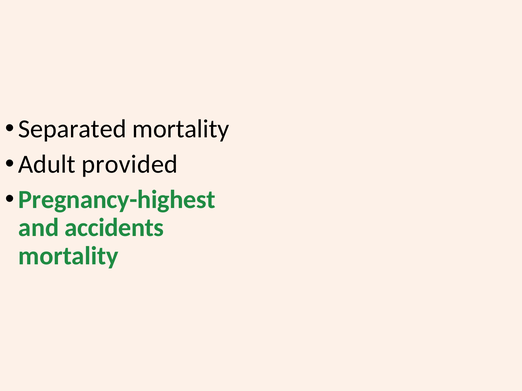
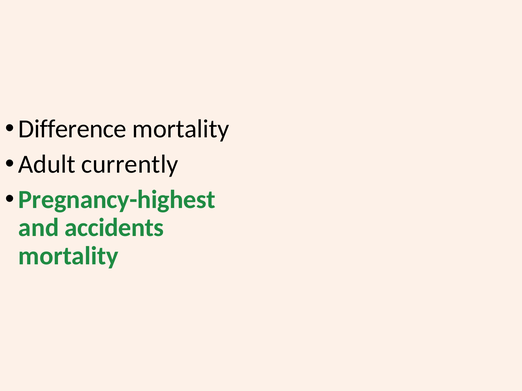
Separated: Separated -> Difference
provided: provided -> currently
